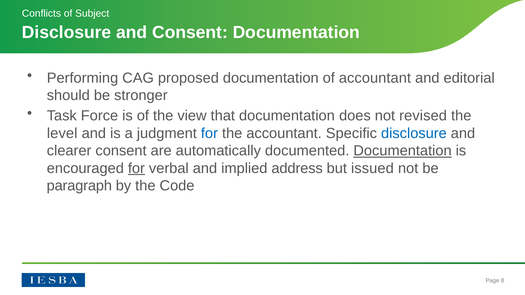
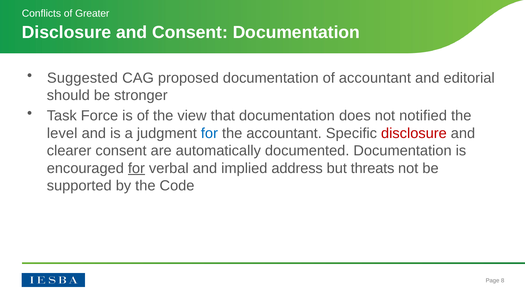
Subject: Subject -> Greater
Performing: Performing -> Suggested
revised: revised -> notified
disclosure at (414, 133) colour: blue -> red
Documentation at (403, 151) underline: present -> none
issued: issued -> threats
paragraph: paragraph -> supported
